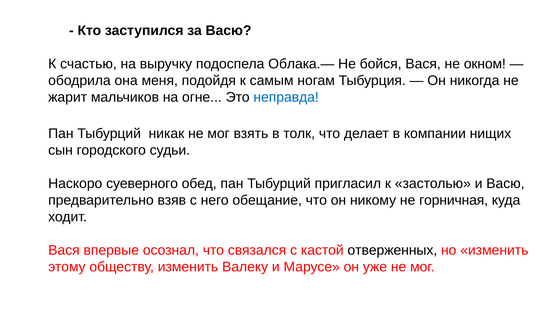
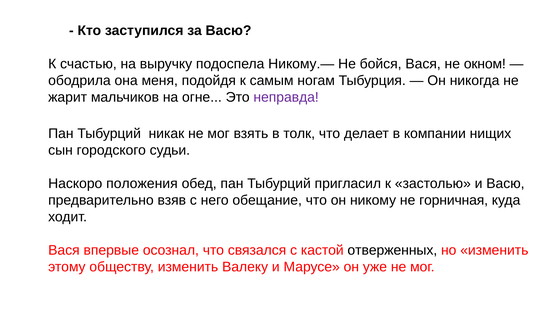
Облака.—: Облака.— -> Никому.—
неправда colour: blue -> purple
суеверного: суеверного -> положения
